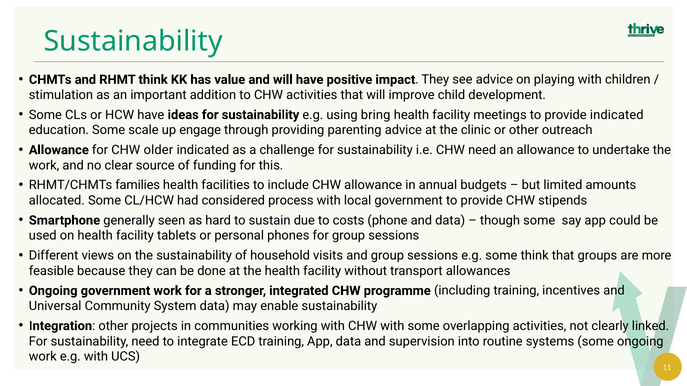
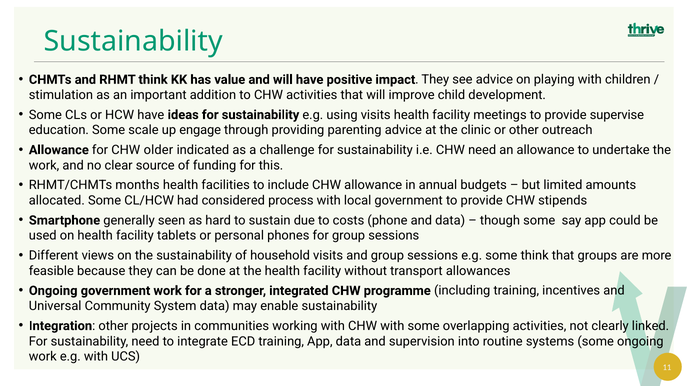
using bring: bring -> visits
provide indicated: indicated -> supervise
families: families -> months
